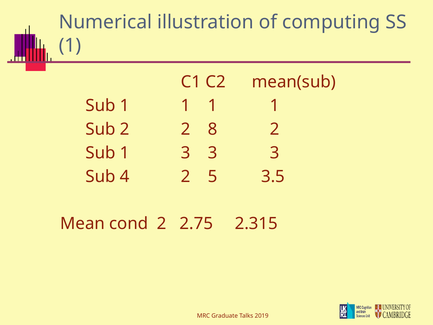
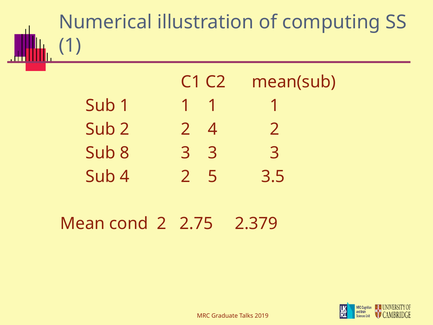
2 8: 8 -> 4
1 at (125, 153): 1 -> 8
2.315: 2.315 -> 2.379
